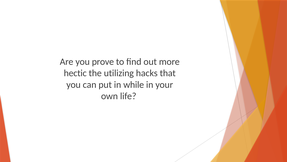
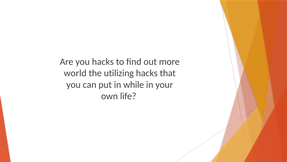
you prove: prove -> hacks
hectic: hectic -> world
